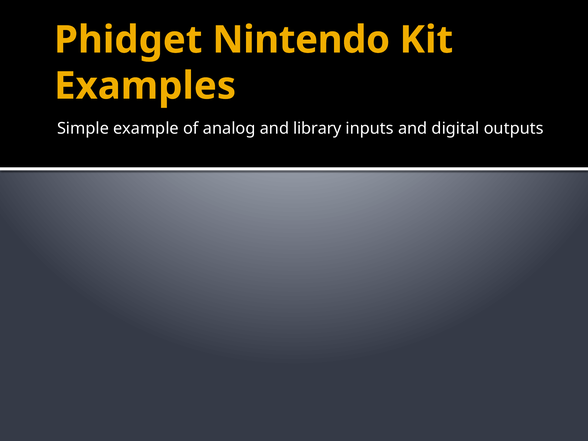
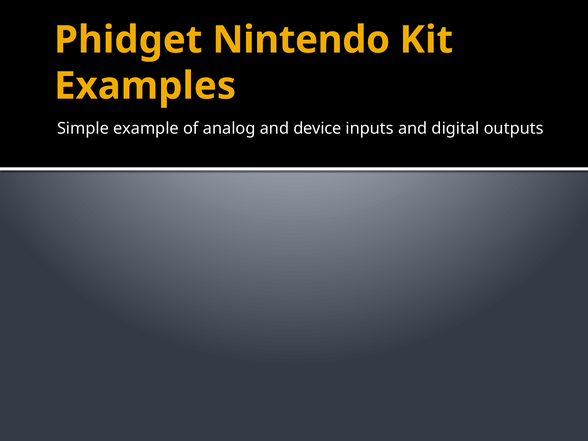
library: library -> device
